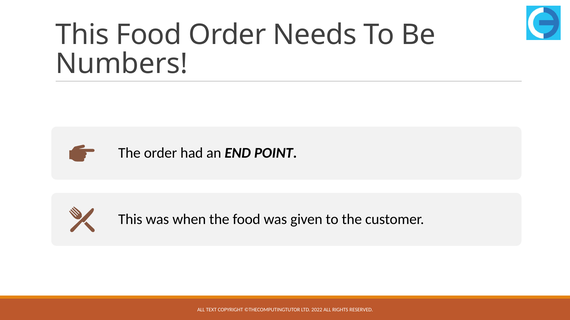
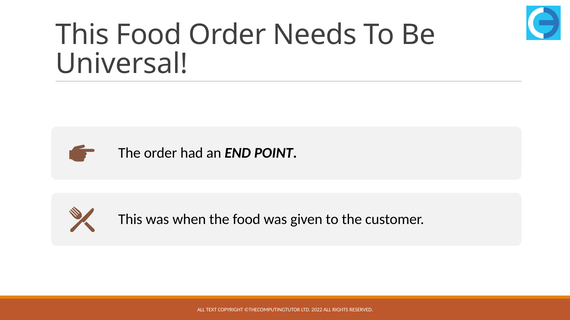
Numbers: Numbers -> Universal
